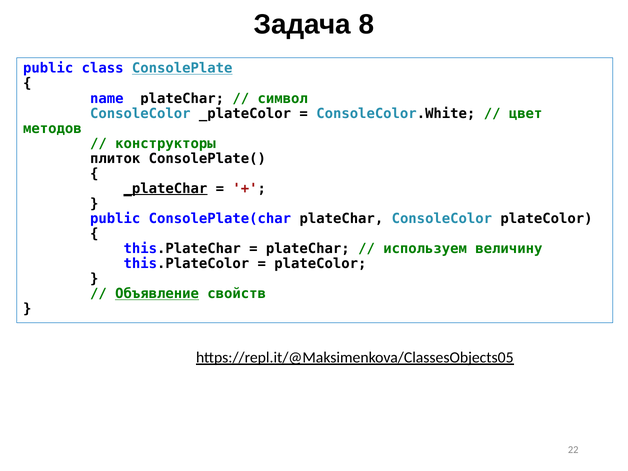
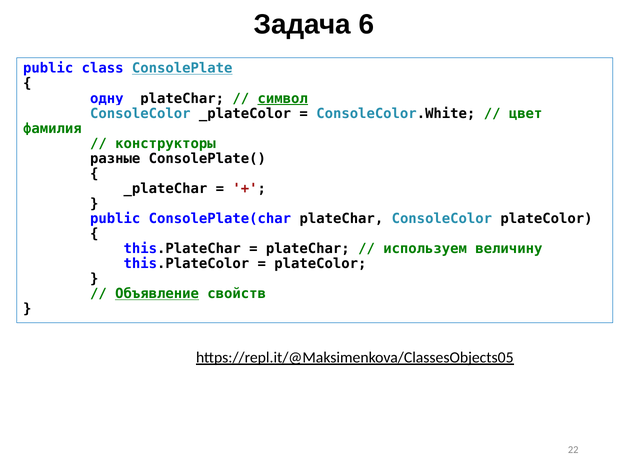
8: 8 -> 6
name: name -> одну
символ underline: none -> present
методов: методов -> фамилия
плиток: плиток -> разные
_plateChar at (165, 189) underline: present -> none
